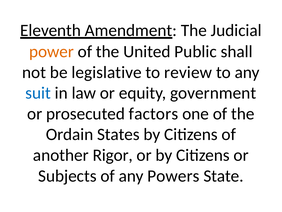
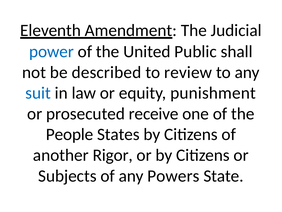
power colour: orange -> blue
legislative: legislative -> described
government: government -> punishment
factors: factors -> receive
Ordain: Ordain -> People
